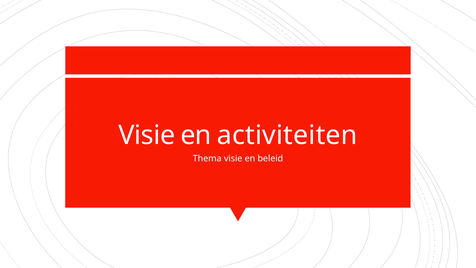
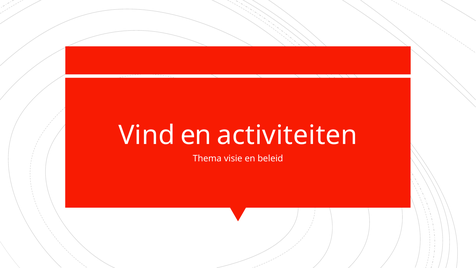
Visie at (147, 135): Visie -> Vind
